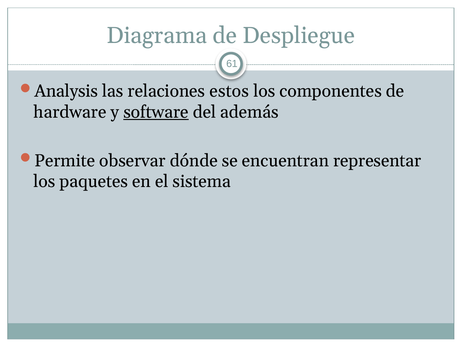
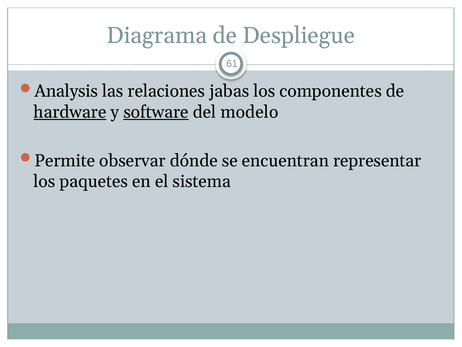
estos: estos -> jabas
hardware underline: none -> present
además: además -> modelo
